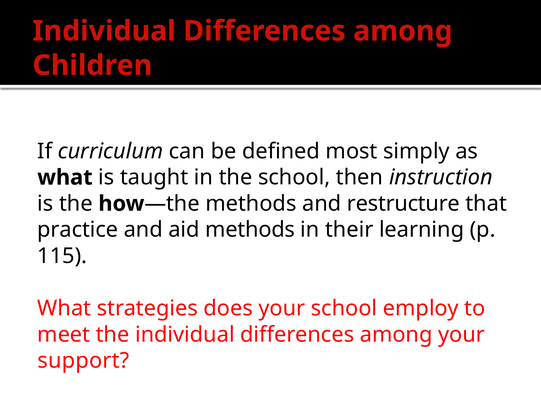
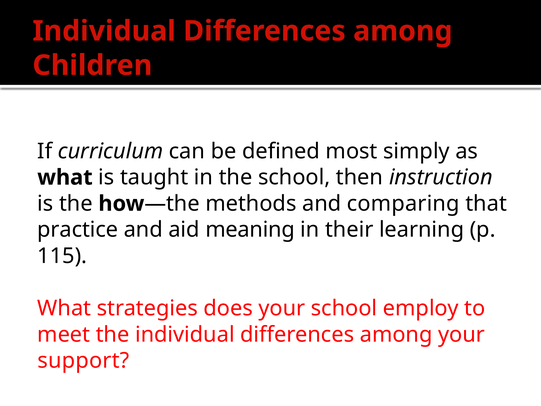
restructure: restructure -> comparing
aid methods: methods -> meaning
